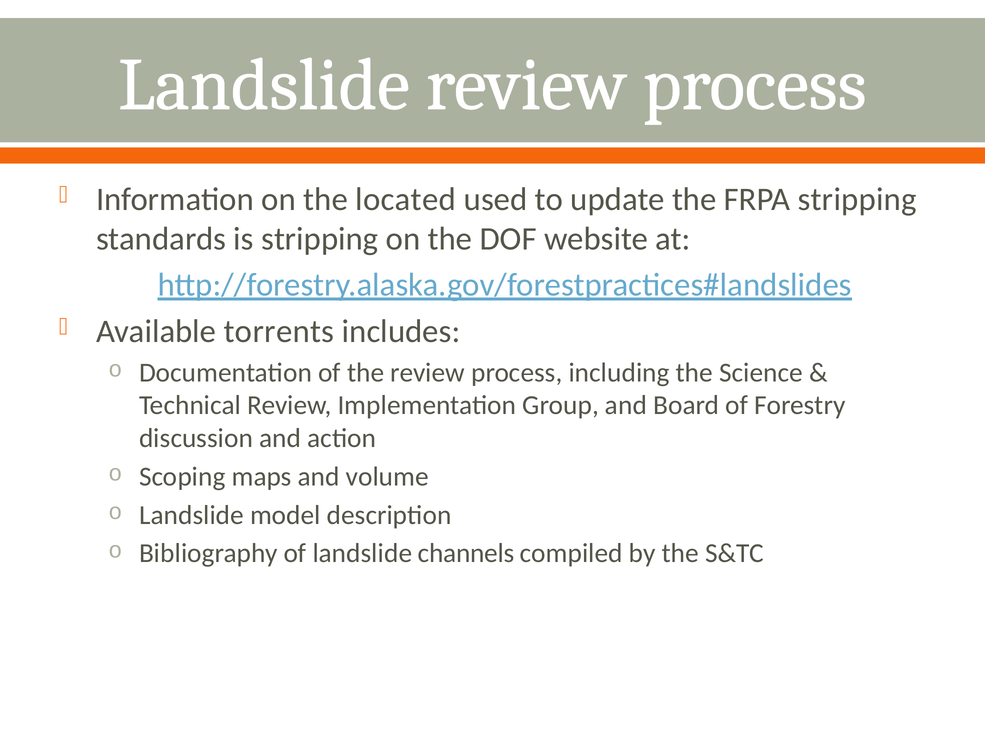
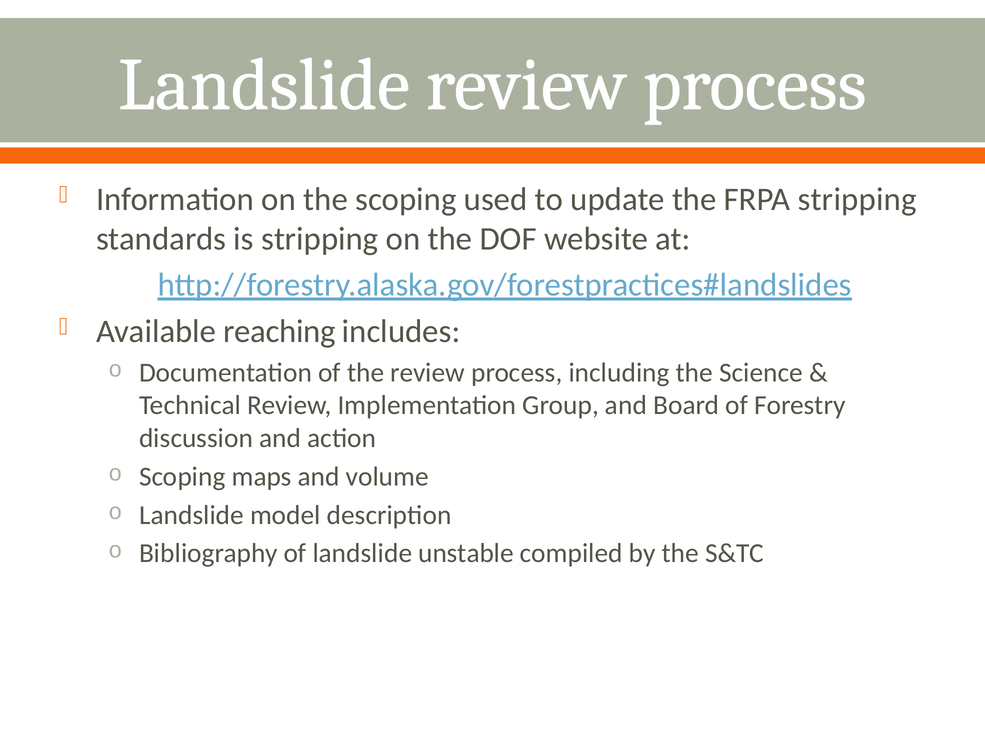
the located: located -> scoping
torrents: torrents -> reaching
channels: channels -> unstable
